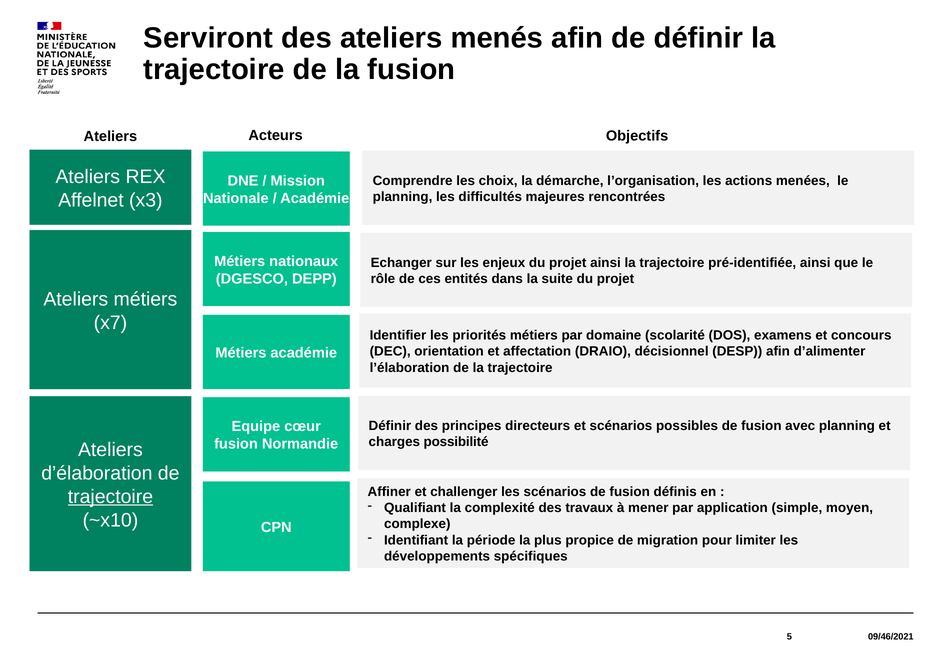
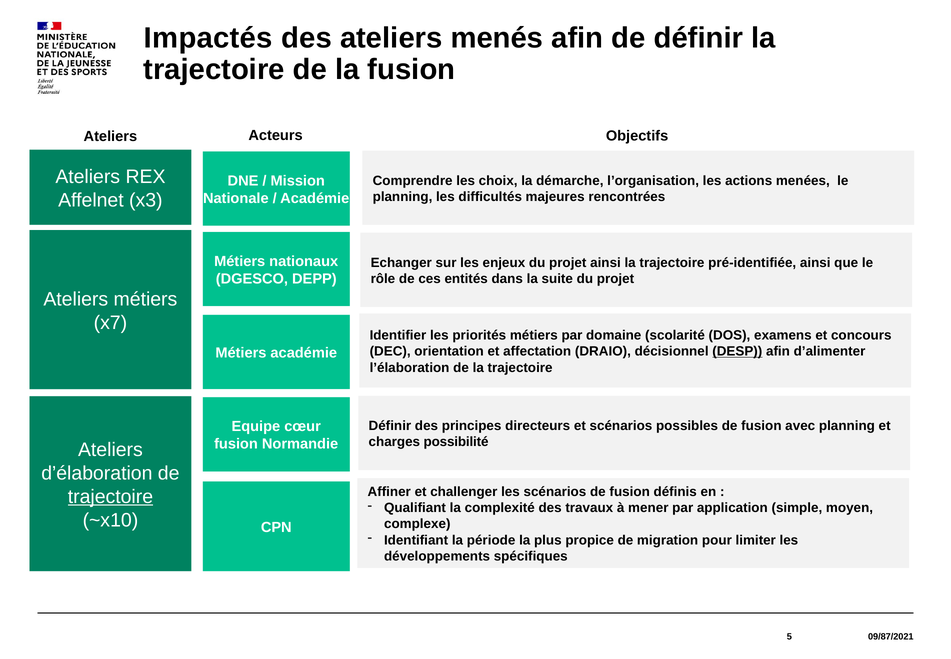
Serviront: Serviront -> Impactés
DESP underline: none -> present
09/46/2021: 09/46/2021 -> 09/87/2021
